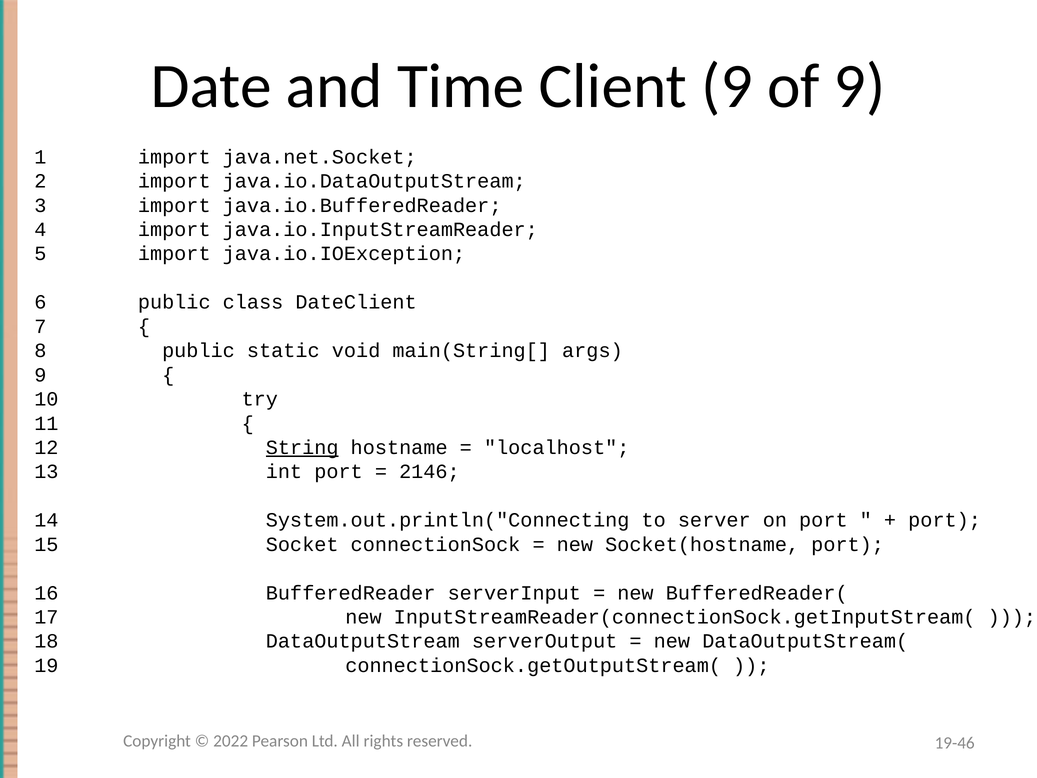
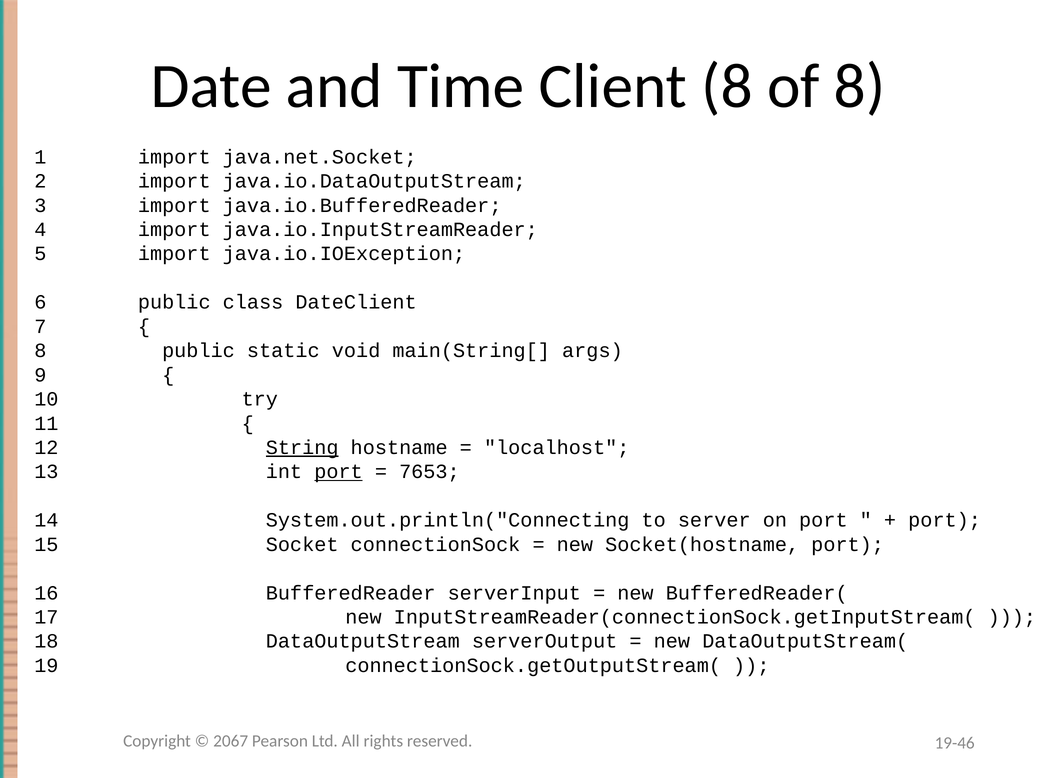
Client 9: 9 -> 8
of 9: 9 -> 8
port at (339, 472) underline: none -> present
2146: 2146 -> 7653
2022: 2022 -> 2067
